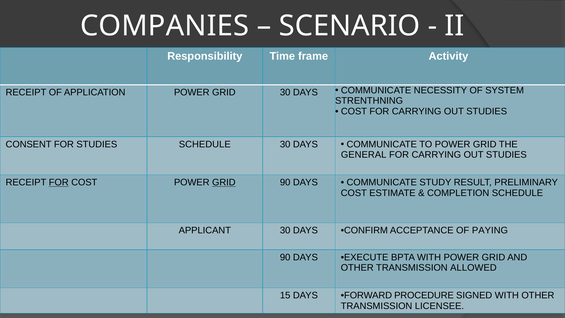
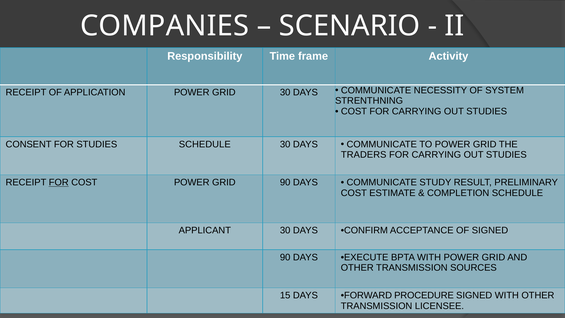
GENERAL: GENERAL -> TRADERS
GRID at (224, 182) underline: present -> none
OF PAYING: PAYING -> SIGNED
ALLOWED: ALLOWED -> SOURCES
